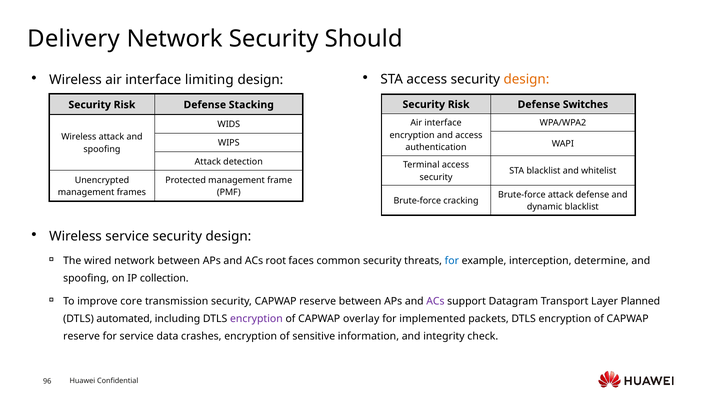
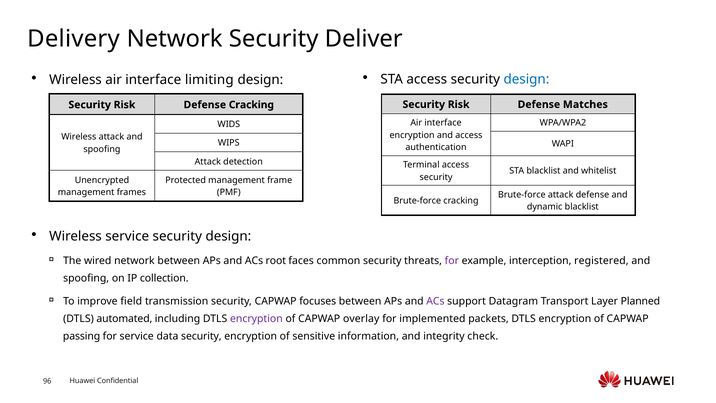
Should: Should -> Deliver
design at (526, 79) colour: orange -> blue
Switches: Switches -> Matches
Defense Stacking: Stacking -> Cracking
for at (452, 260) colour: blue -> purple
determine: determine -> registered
core: core -> field
security CAPWAP reserve: reserve -> focuses
reserve at (82, 336): reserve -> passing
data crashes: crashes -> security
